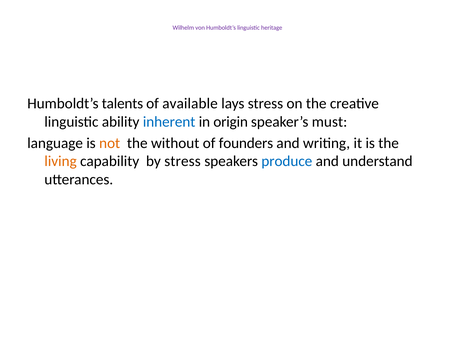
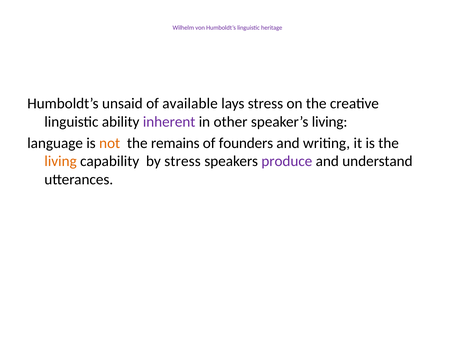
talents: talents -> unsaid
inherent colour: blue -> purple
origin: origin -> other
speaker’s must: must -> living
without: without -> remains
produce colour: blue -> purple
